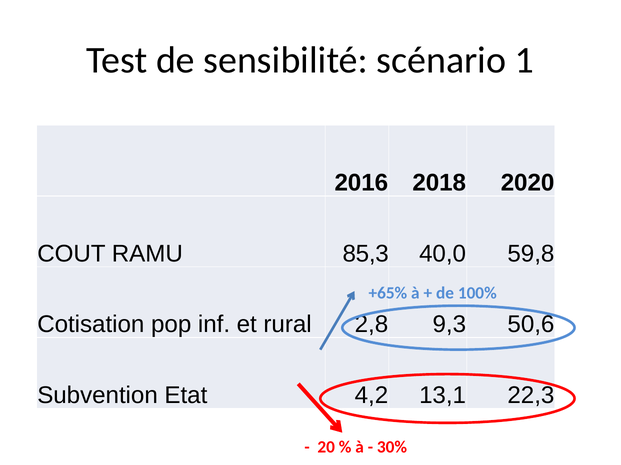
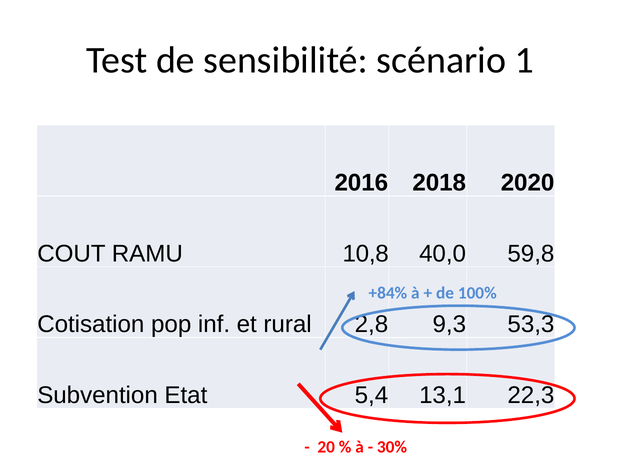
85,3: 85,3 -> 10,8
+65%: +65% -> +84%
50,6: 50,6 -> 53,3
4,2: 4,2 -> 5,4
